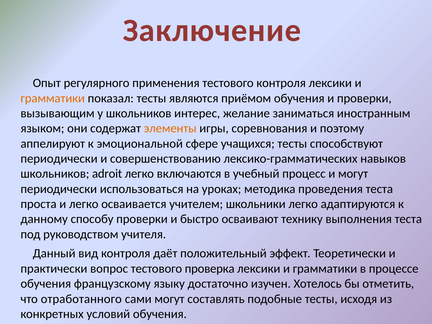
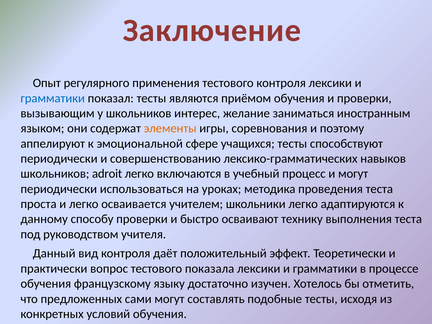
грамматики at (53, 98) colour: orange -> blue
проверка: проверка -> показала
отработанного: отработанного -> предложенных
